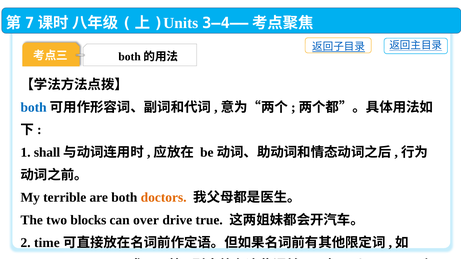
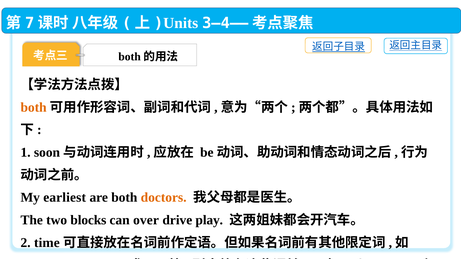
both at (34, 107) colour: blue -> orange
shall: shall -> soon
terrible: terrible -> earliest
true: true -> play
